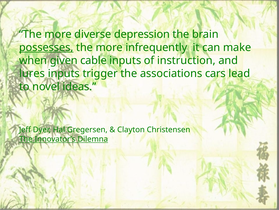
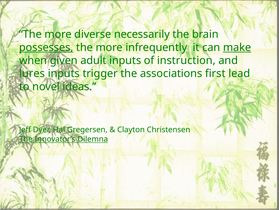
depression: depression -> necessarily
make underline: none -> present
cable: cable -> adult
cars: cars -> first
